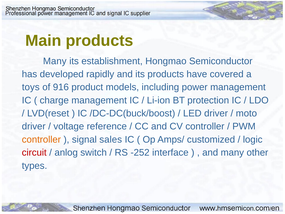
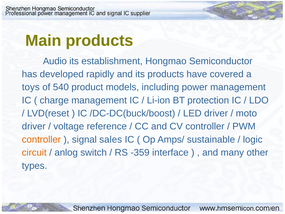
Many at (55, 61): Many -> Audio
916: 916 -> 540
customized: customized -> sustainable
circuit colour: red -> orange
-252: -252 -> -359
